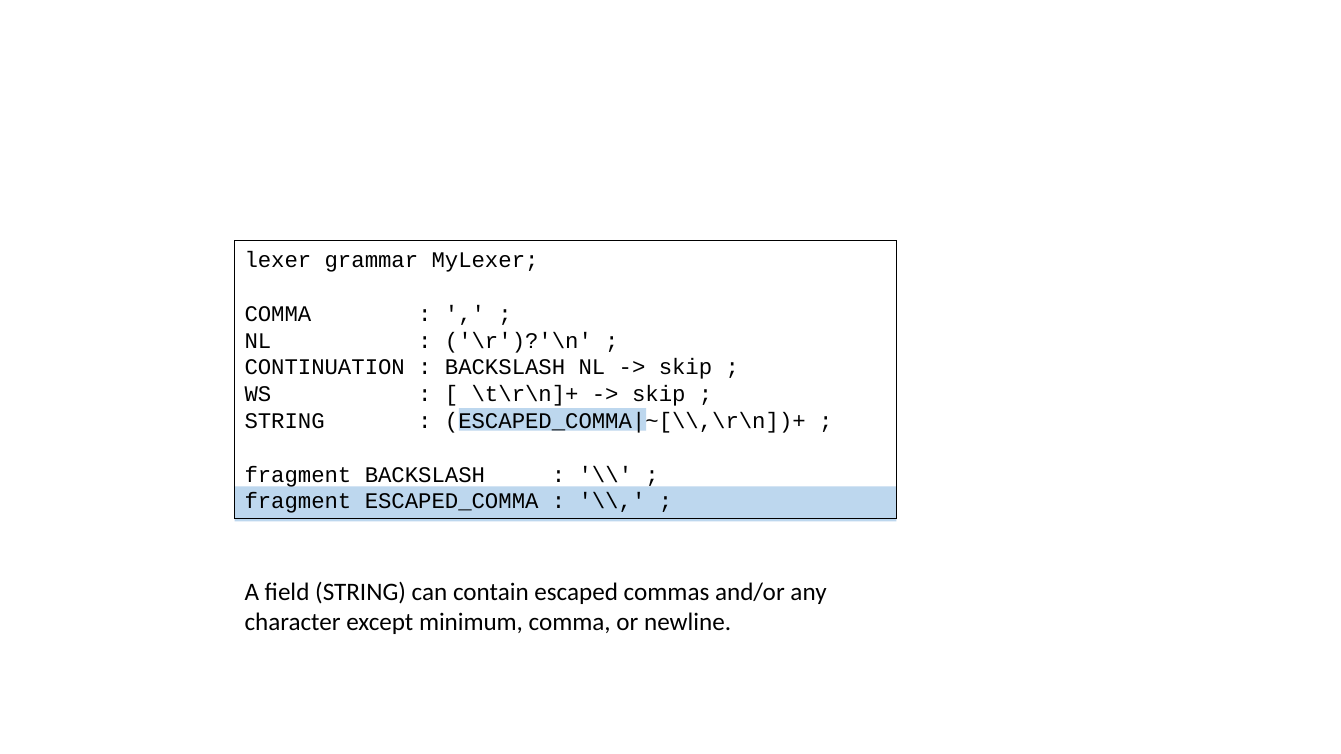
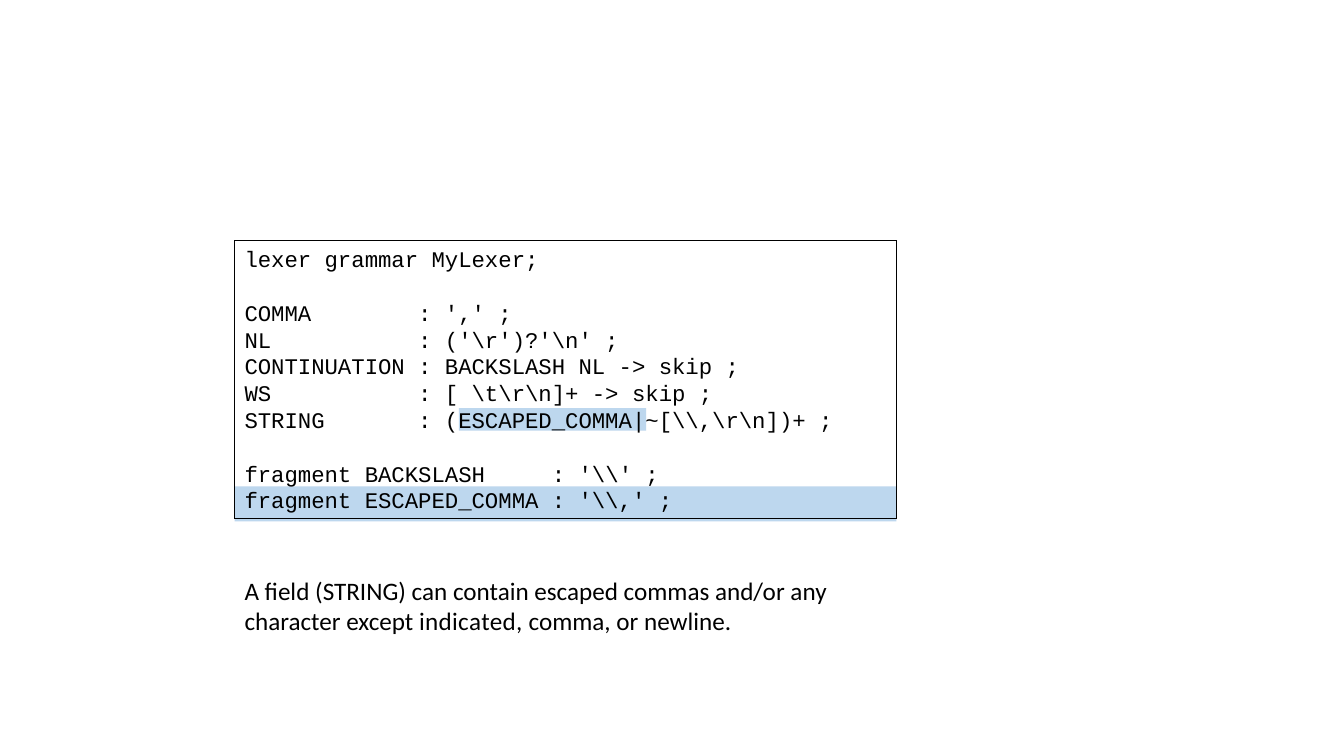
minimum: minimum -> indicated
